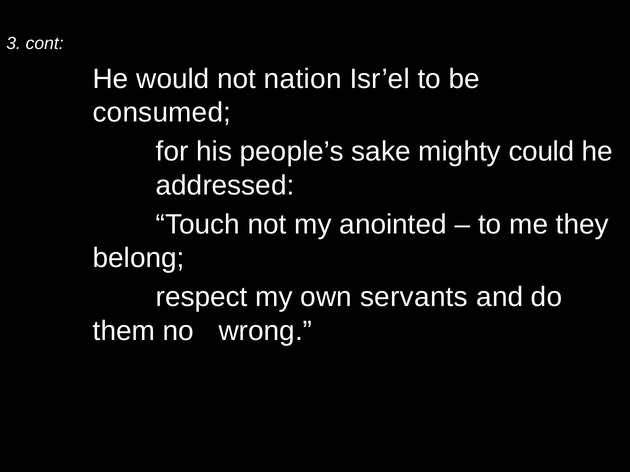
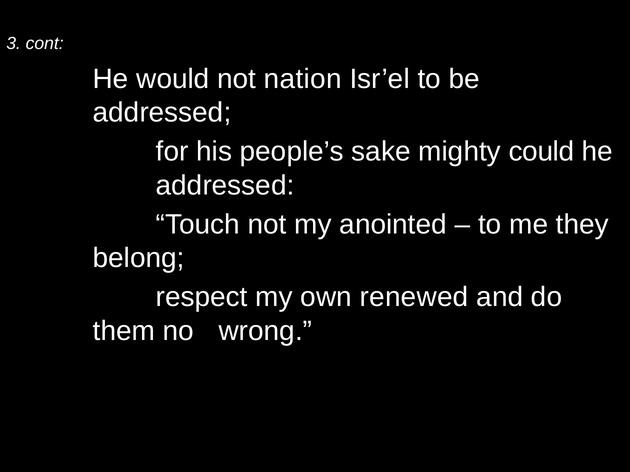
consumed at (162, 113): consumed -> addressed
servants: servants -> renewed
